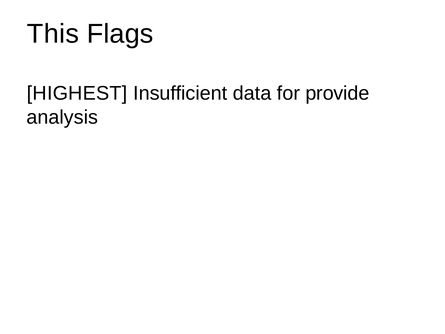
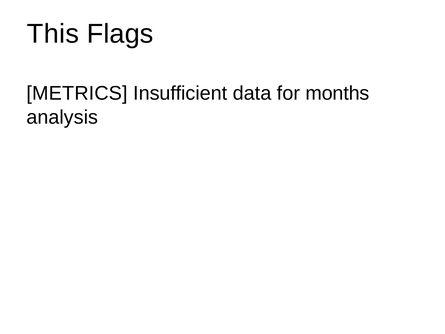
HIGHEST: HIGHEST -> METRICS
provide: provide -> months
